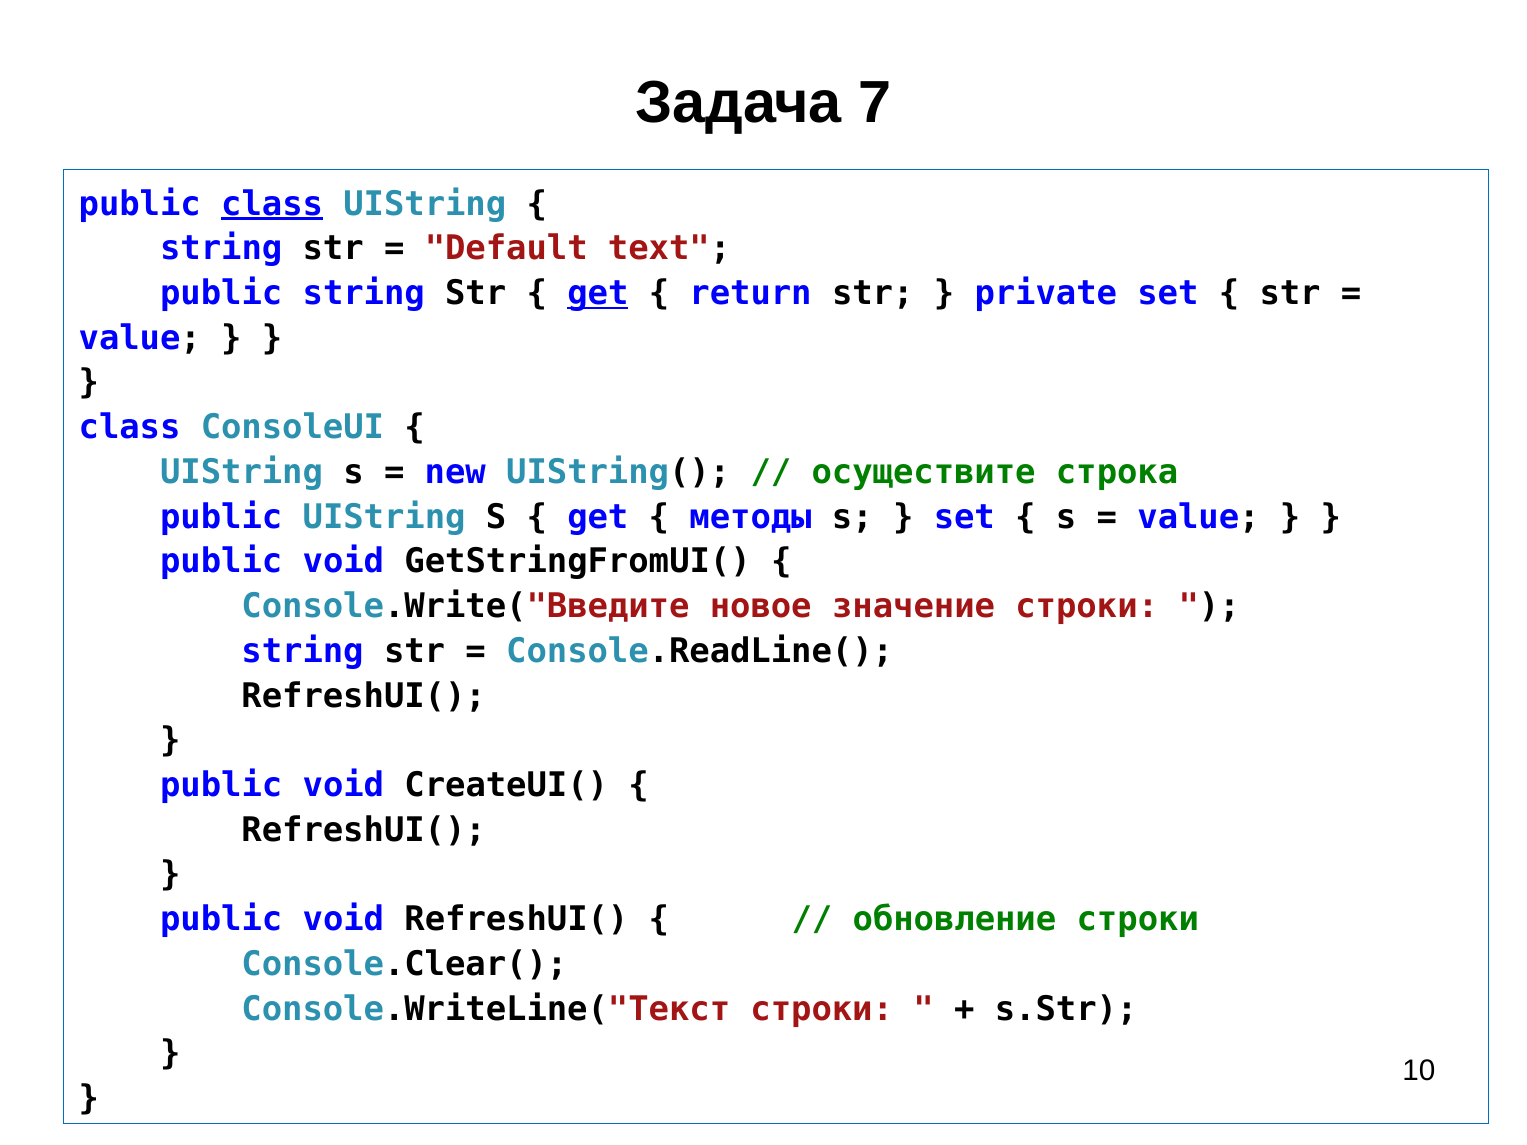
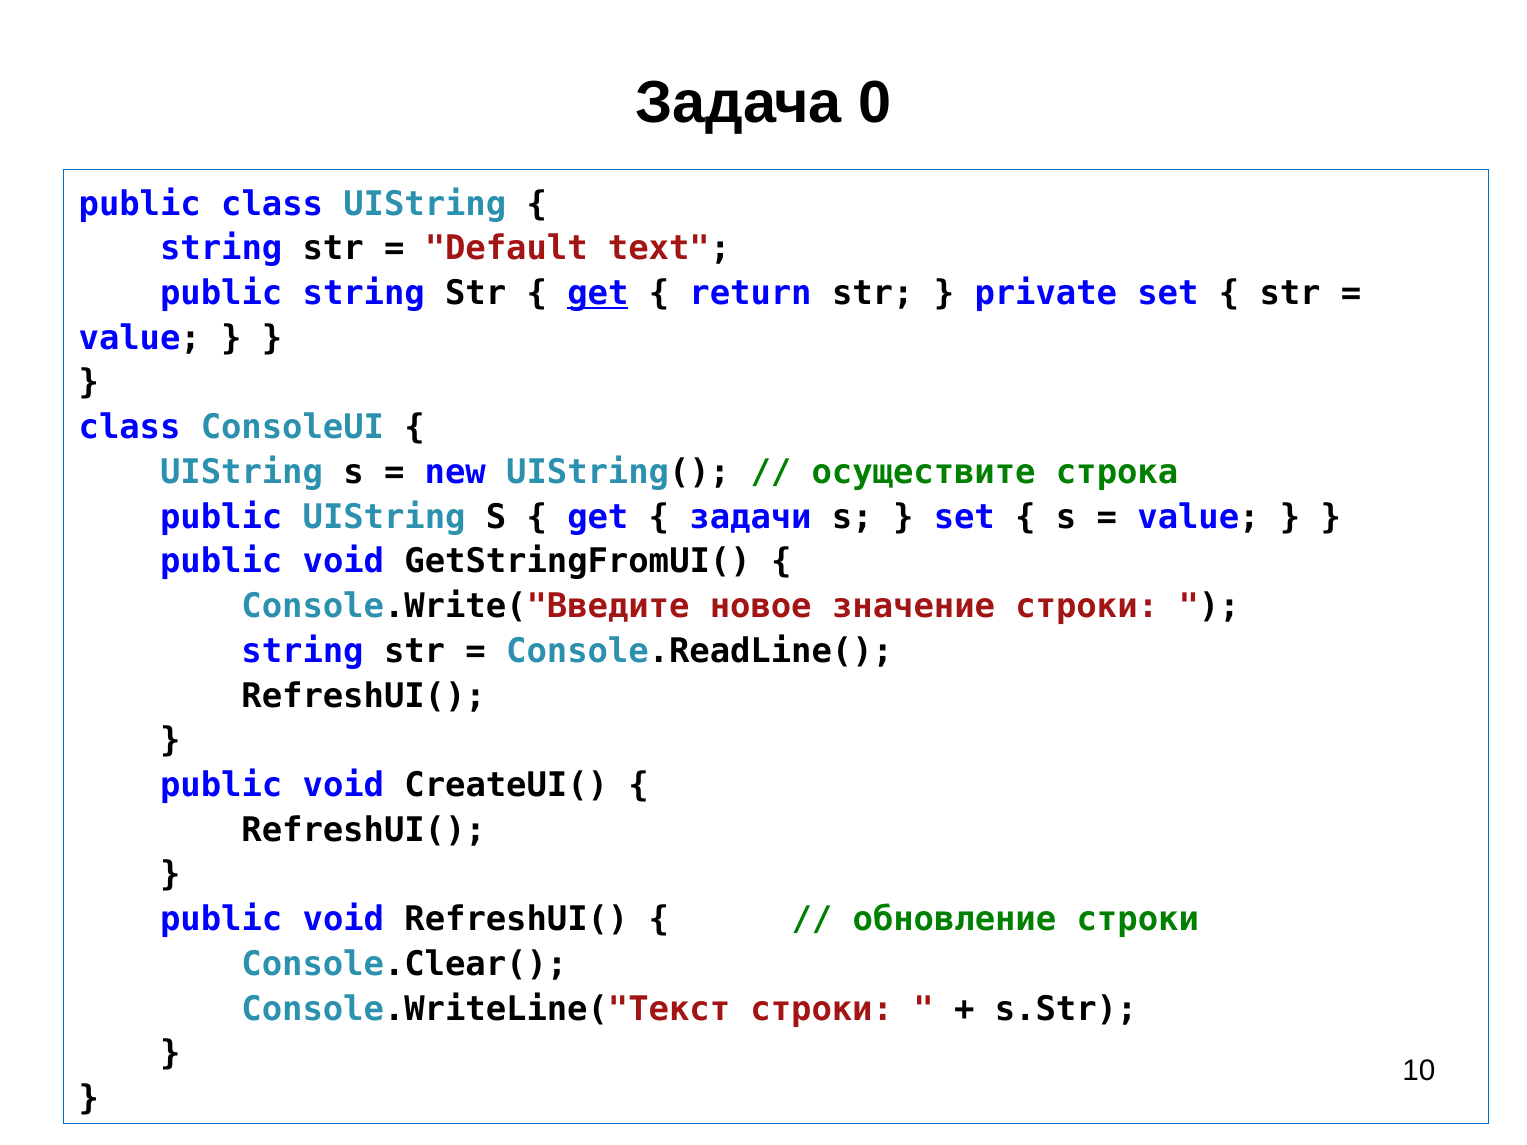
7: 7 -> 0
class at (272, 204) underline: present -> none
методы: методы -> задачи
